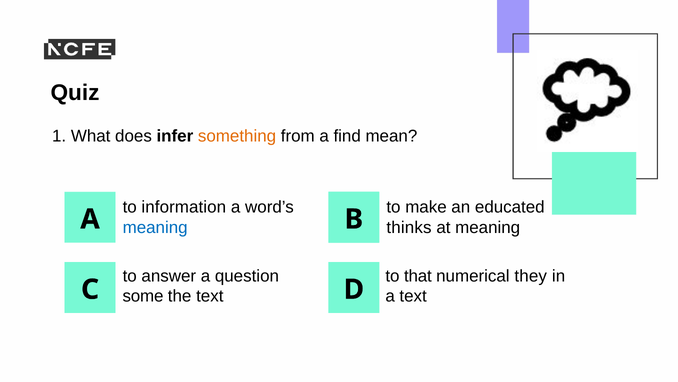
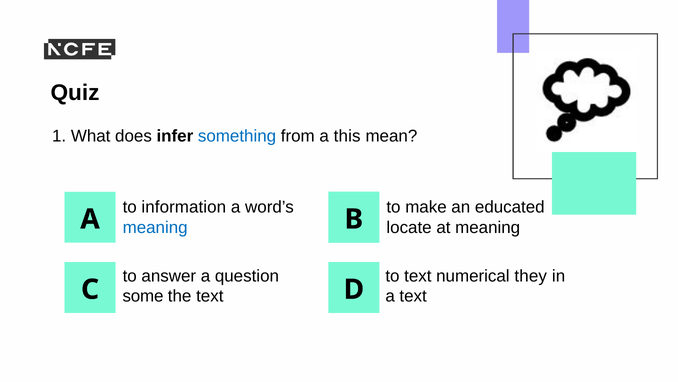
something colour: orange -> blue
find: find -> this
thinks: thinks -> locate
to that: that -> text
